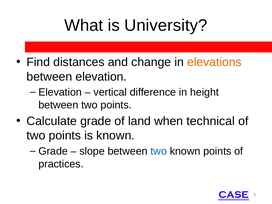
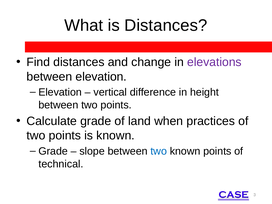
is University: University -> Distances
elevations colour: orange -> purple
technical: technical -> practices
practices: practices -> technical
